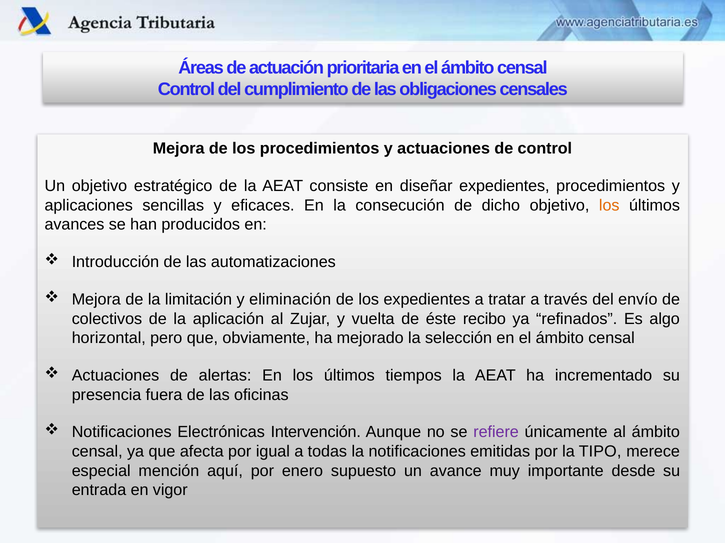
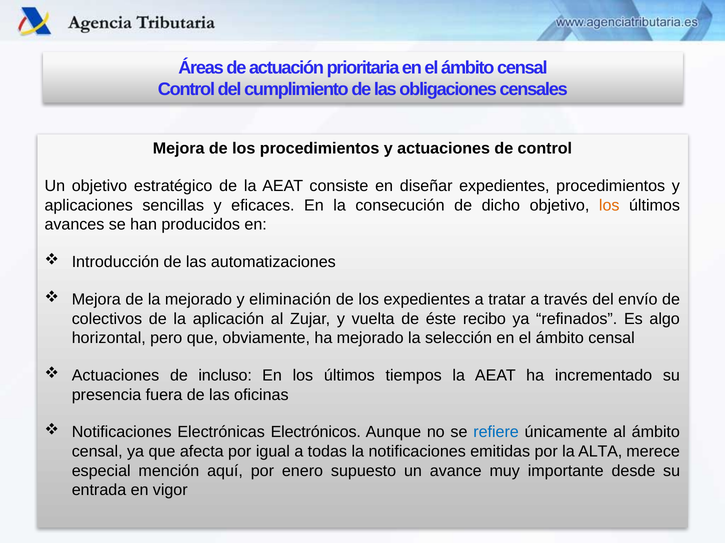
la limitación: limitación -> mejorado
alertas: alertas -> incluso
Intervención: Intervención -> Electrónicos
refiere colour: purple -> blue
TIPO: TIPO -> ALTA
